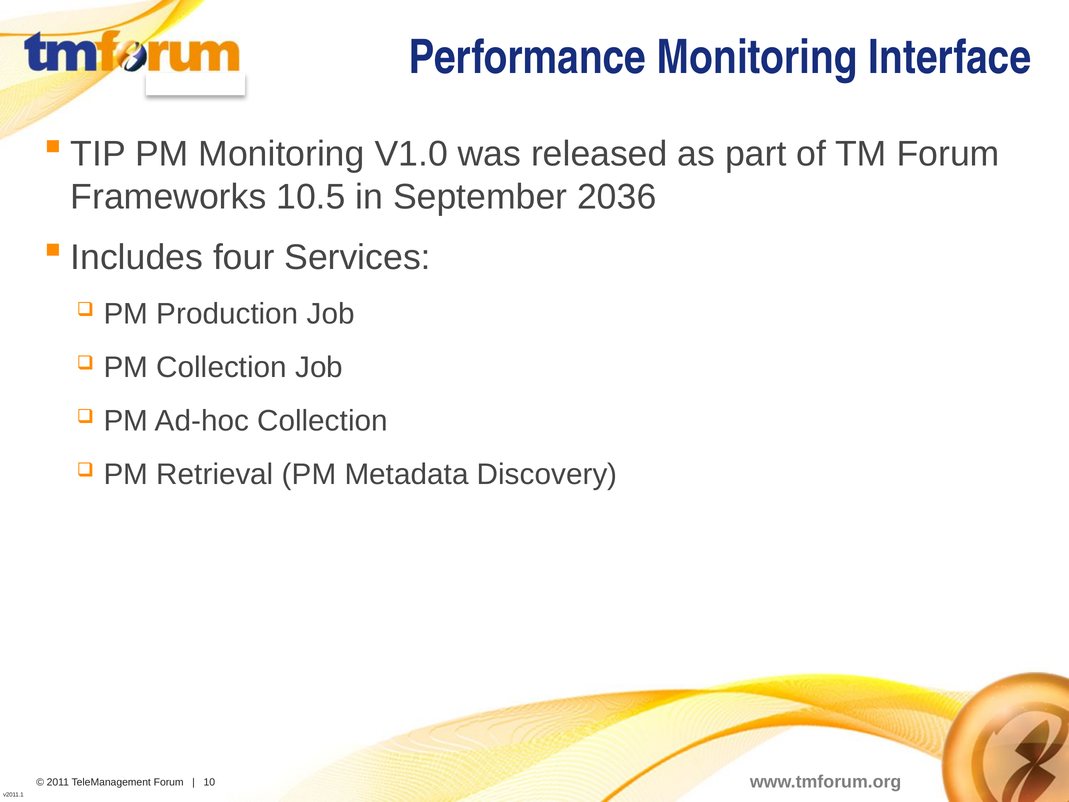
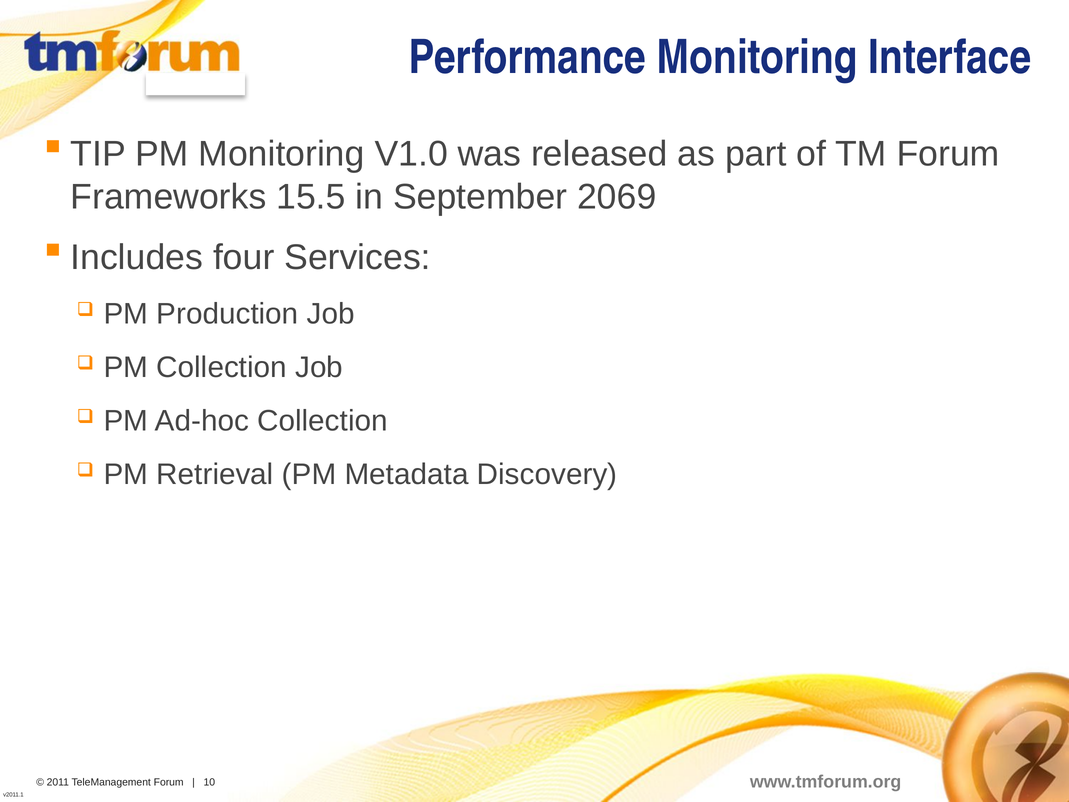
10.5: 10.5 -> 15.5
2036: 2036 -> 2069
